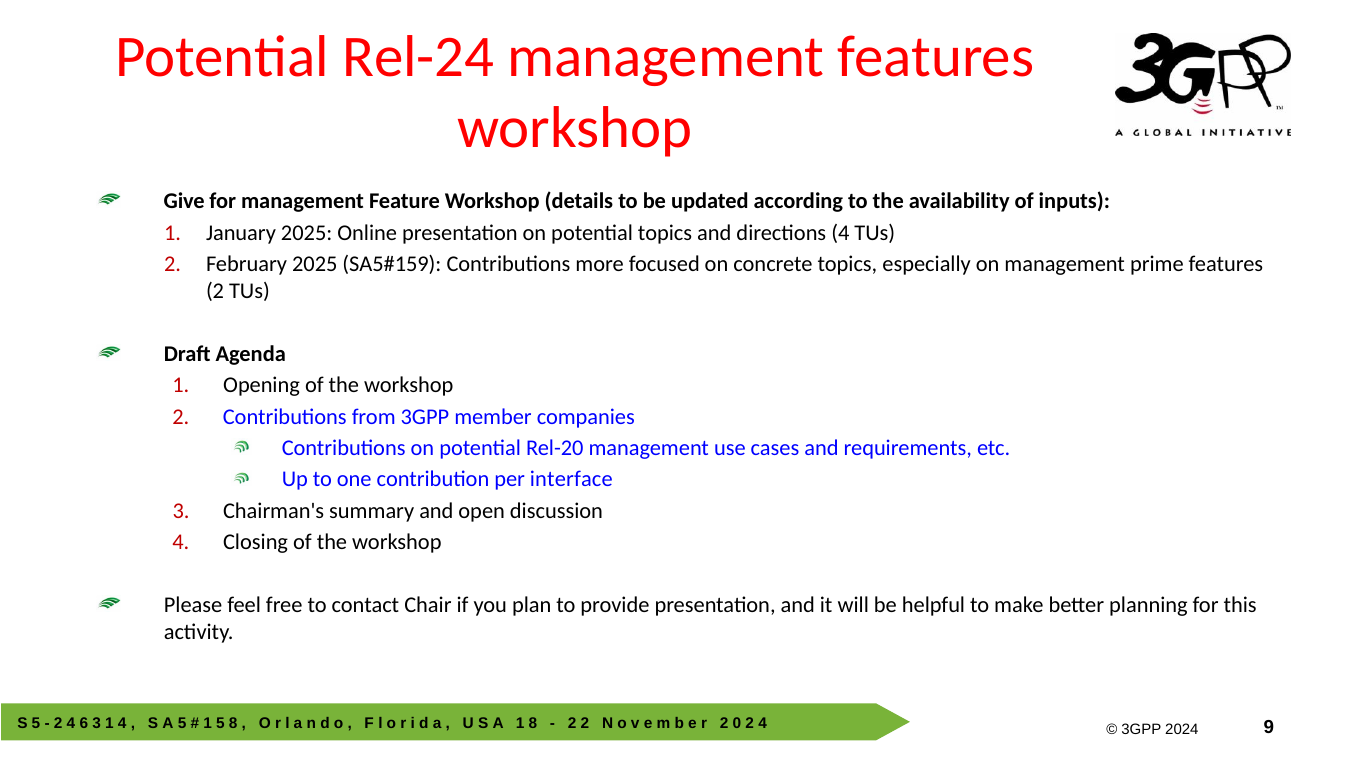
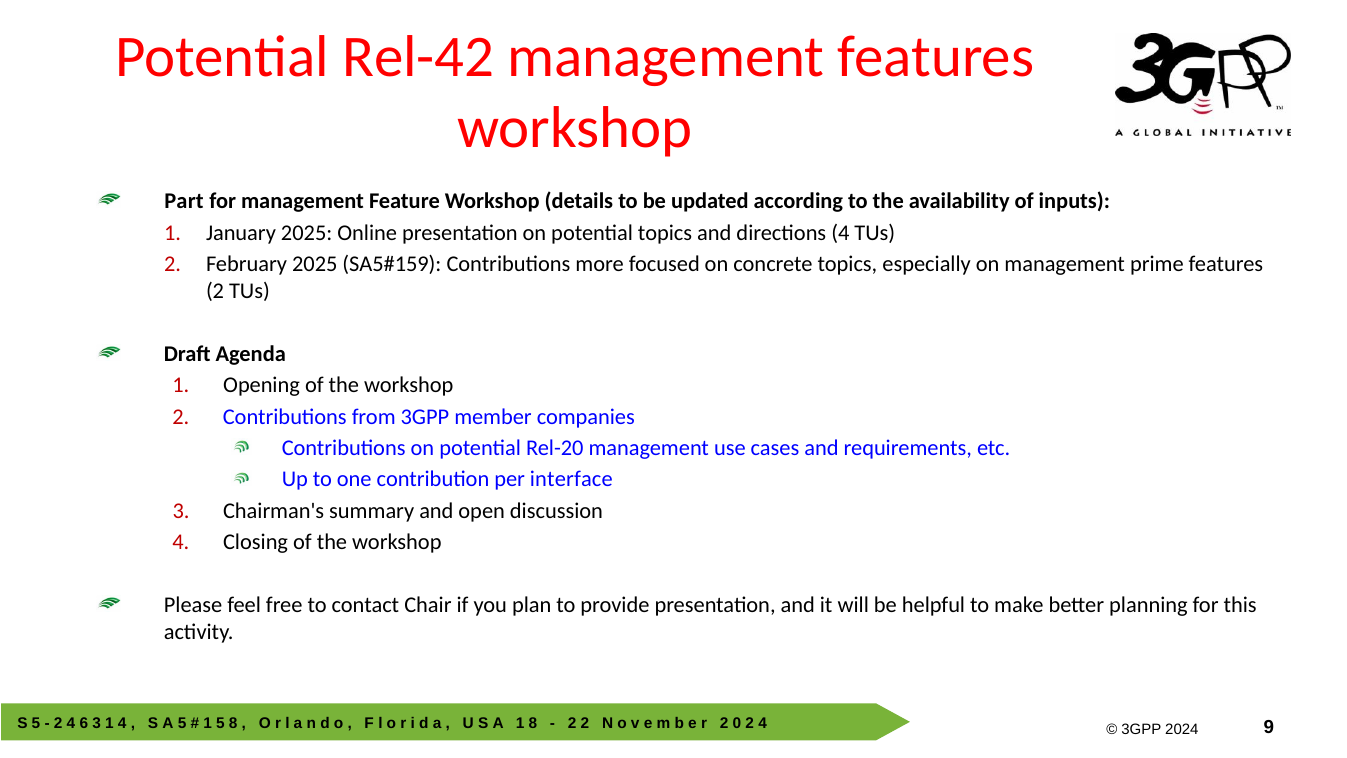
Rel-24: Rel-24 -> Rel-42
Give: Give -> Part
